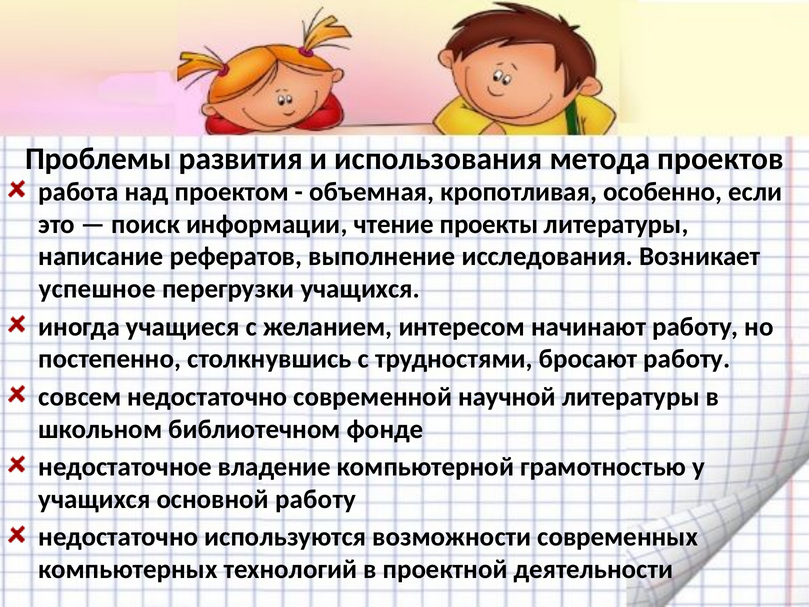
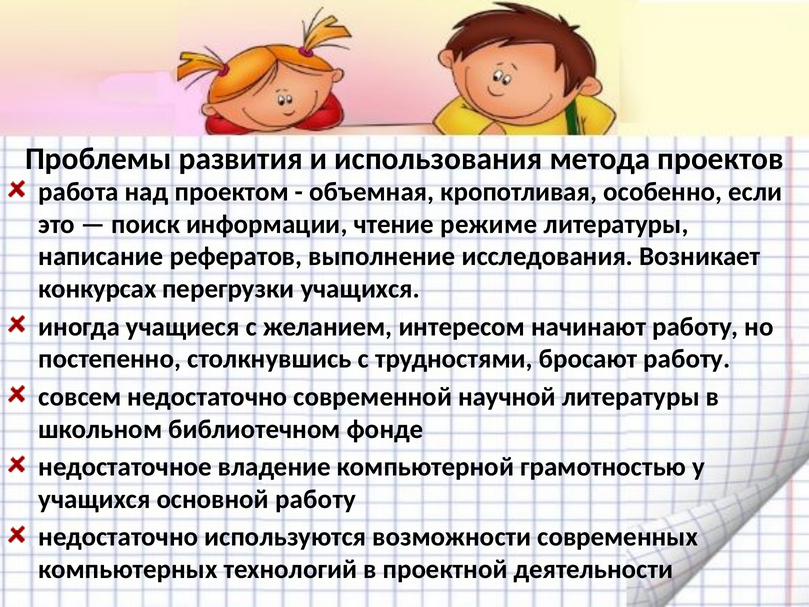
проекты: проекты -> режиме
успешное: успешное -> конкурсах
